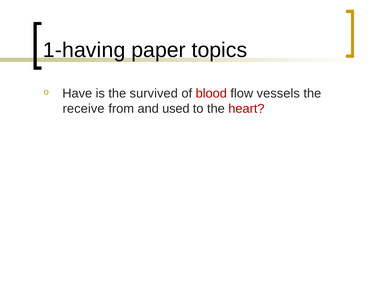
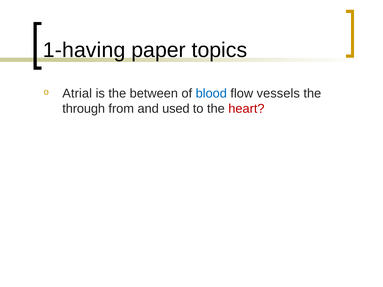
Have: Have -> Atrial
survived: survived -> between
blood colour: red -> blue
receive: receive -> through
